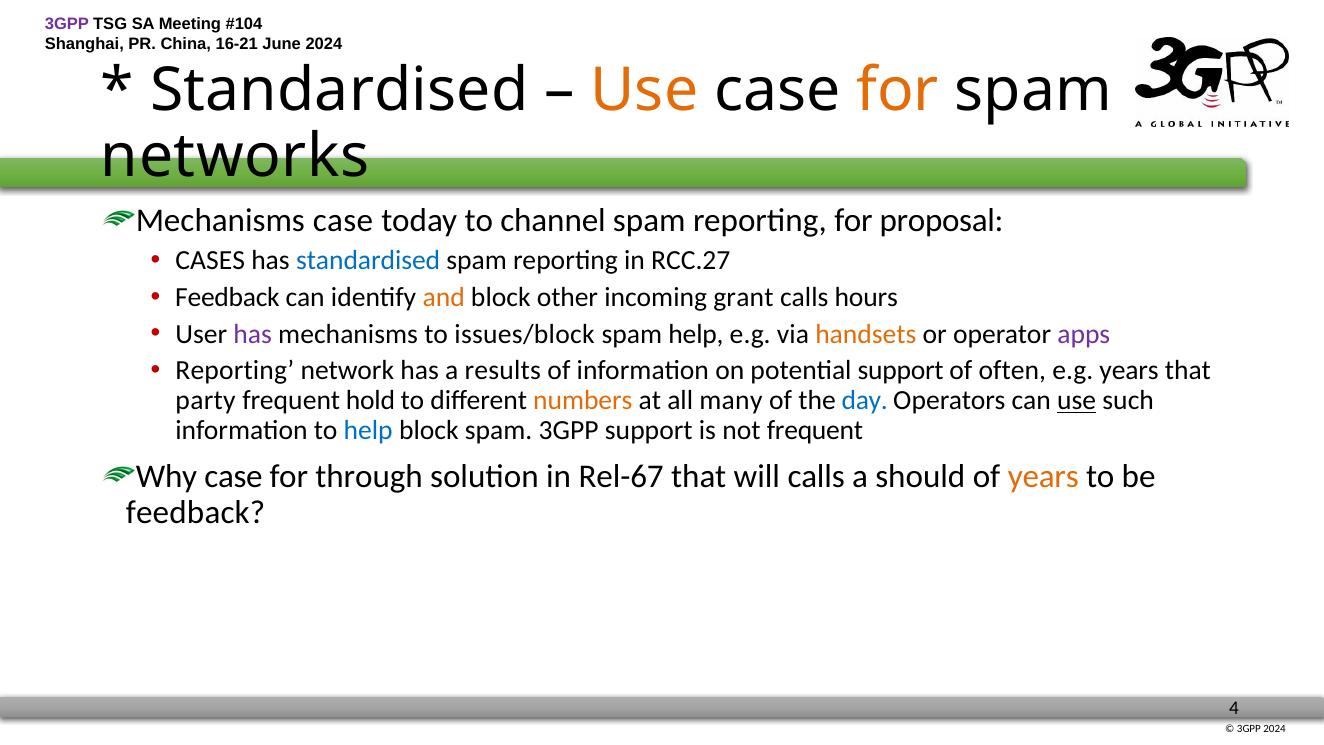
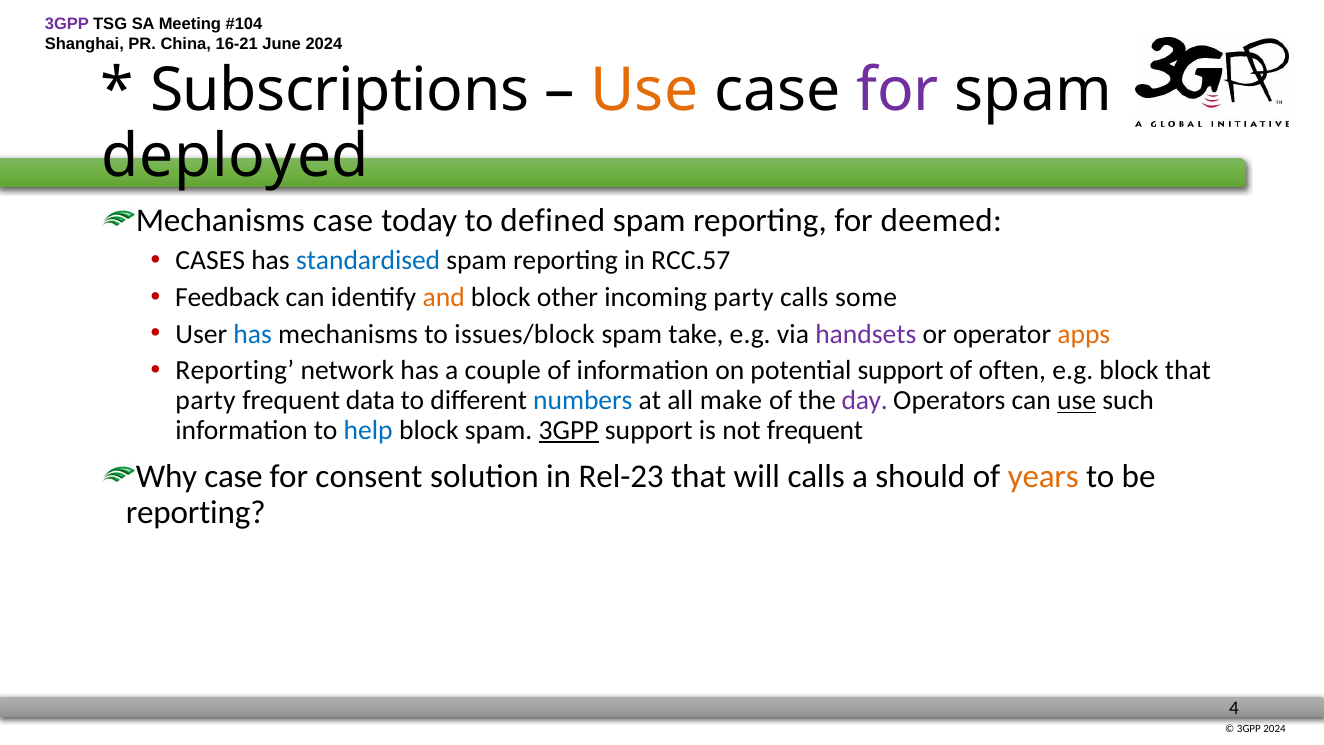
Standardised at (339, 90): Standardised -> Subscriptions
for at (898, 90) colour: orange -> purple
networks: networks -> deployed
channel: channel -> defined
proposal: proposal -> deemed
RCC.27: RCC.27 -> RCC.57
incoming grant: grant -> party
hours: hours -> some
has at (253, 334) colour: purple -> blue
spam help: help -> take
handsets colour: orange -> purple
apps colour: purple -> orange
results: results -> couple
e.g years: years -> block
hold: hold -> data
numbers colour: orange -> blue
many: many -> make
day colour: blue -> purple
3GPP at (569, 430) underline: none -> present
through: through -> consent
Rel-67: Rel-67 -> Rel-23
feedback at (196, 512): feedback -> reporting
